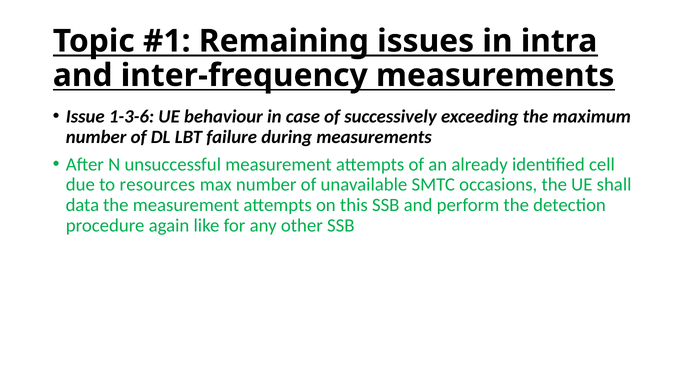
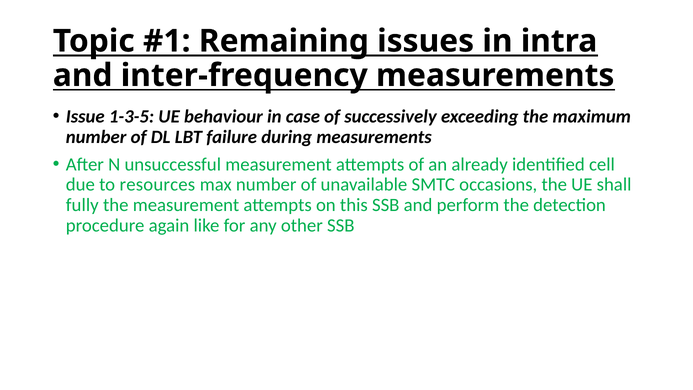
1-3-6: 1-3-6 -> 1-3-5
data: data -> fully
